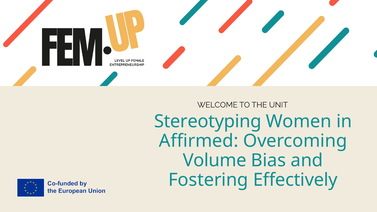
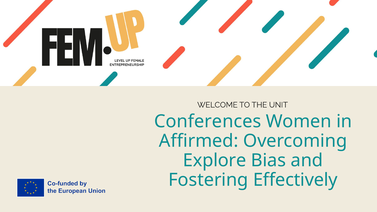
Stereotyping: Stereotyping -> Conferences
Volume: Volume -> Explore
